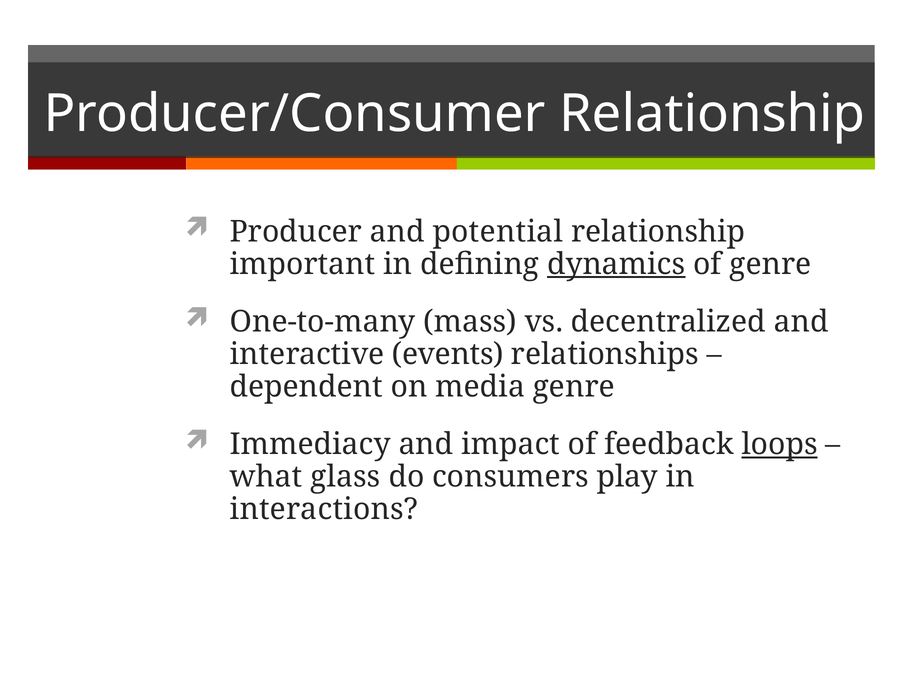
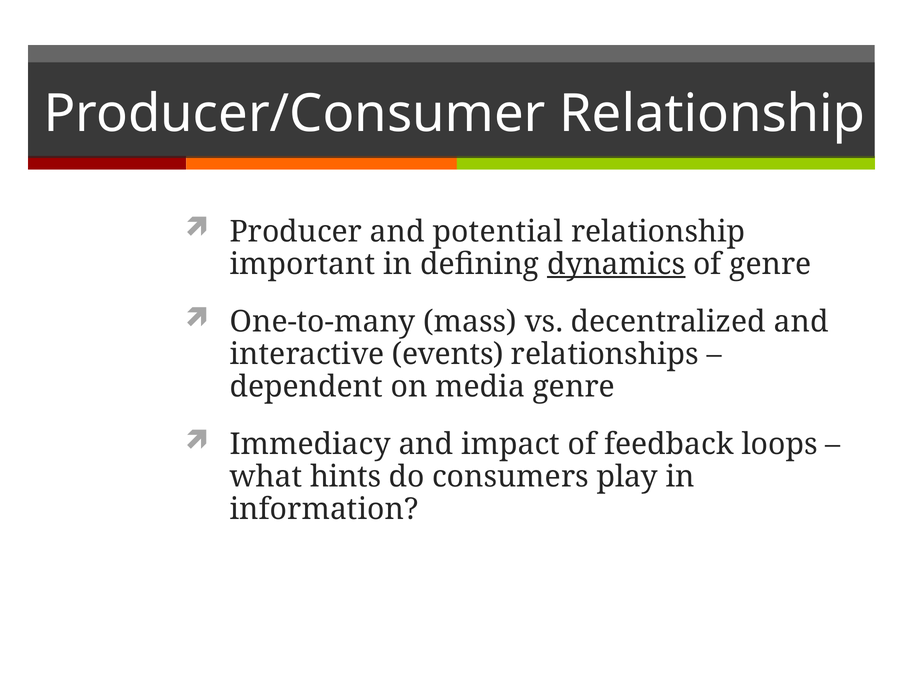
loops underline: present -> none
glass: glass -> hints
interactions: interactions -> information
